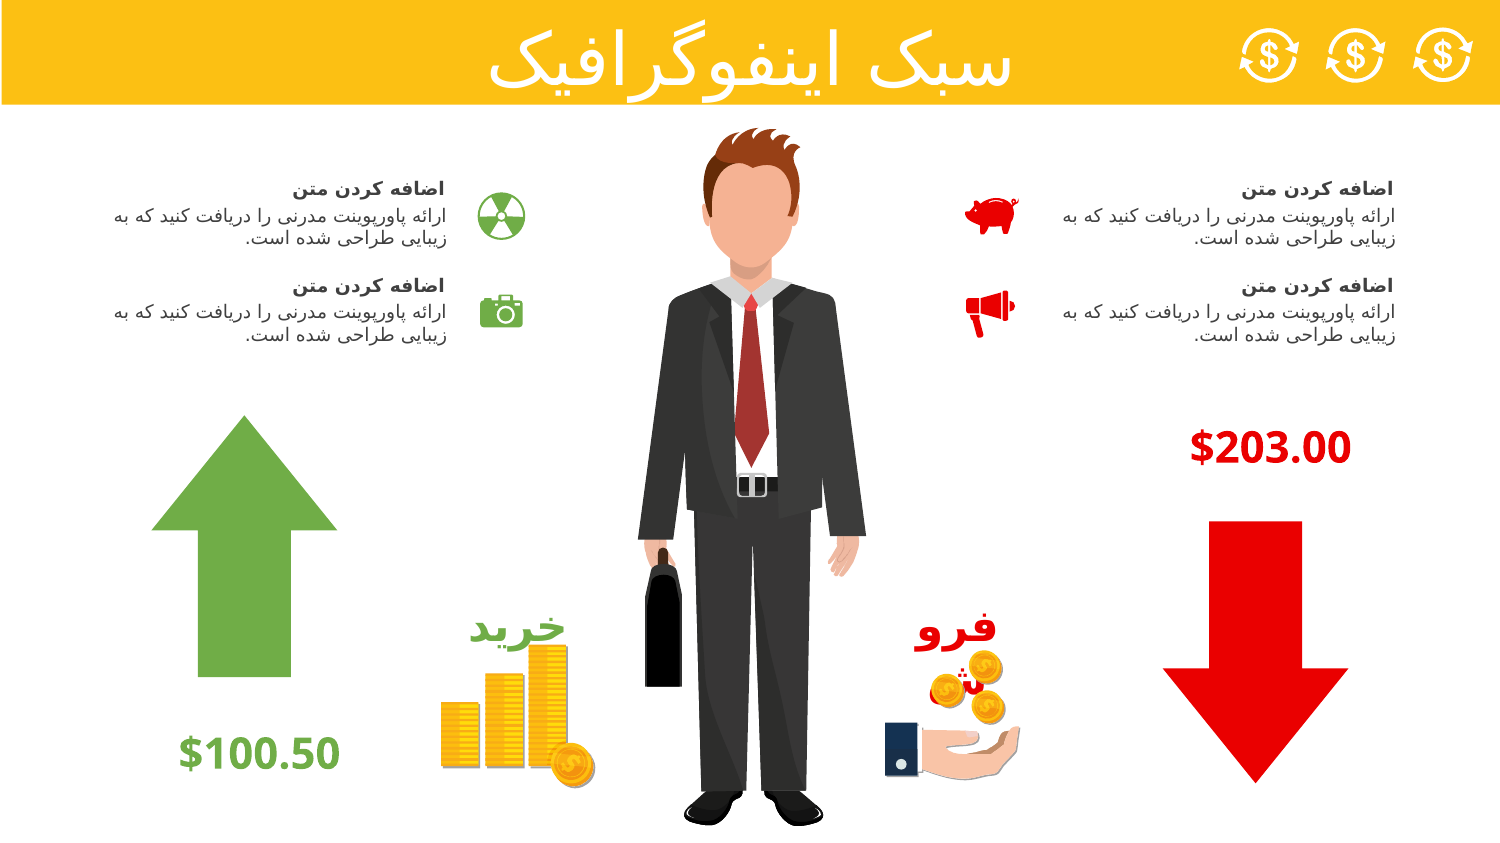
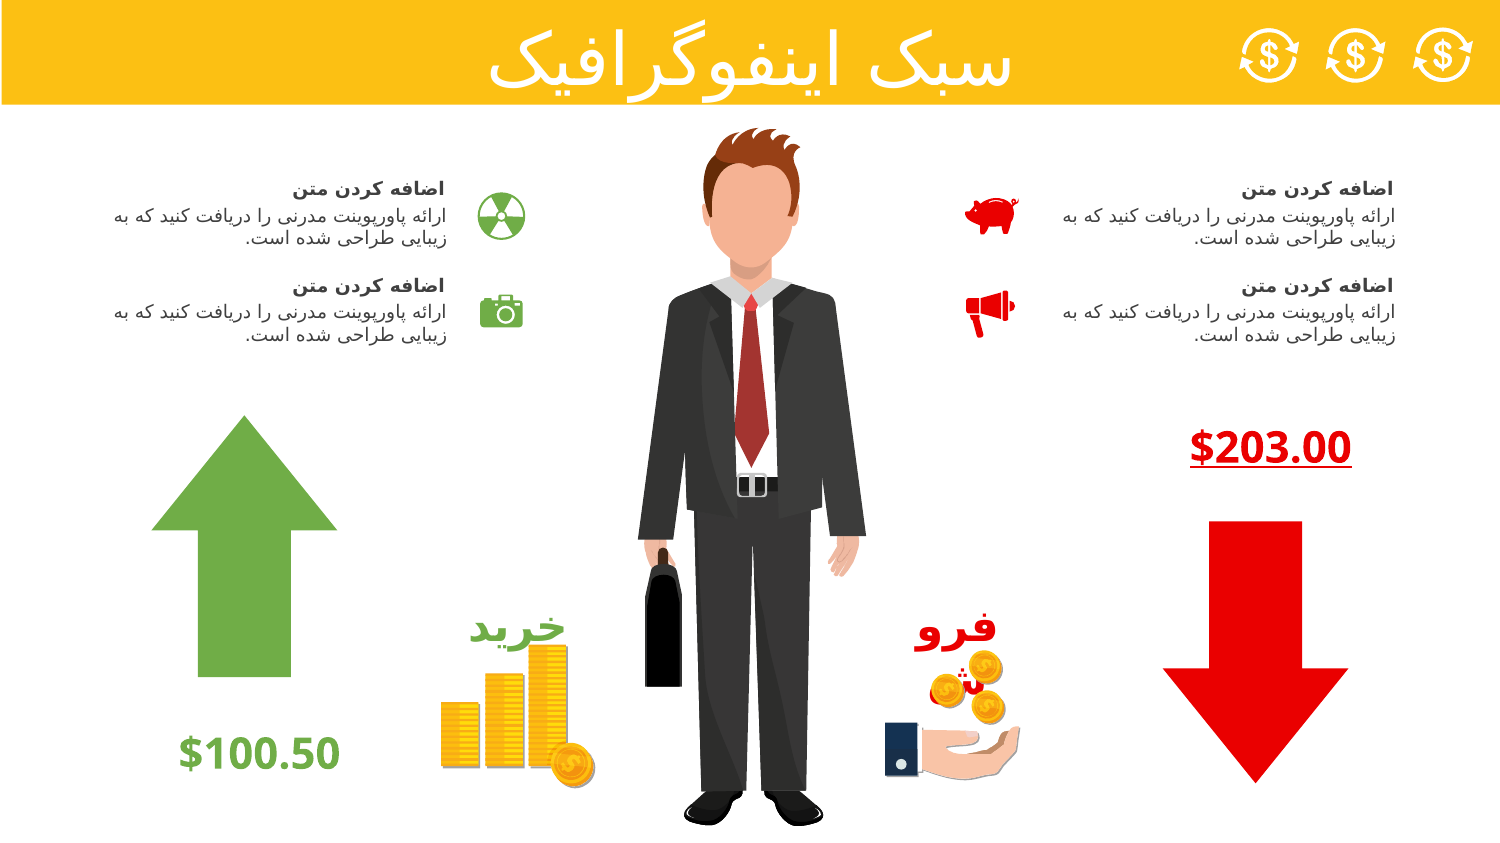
$203.00 underline: none -> present
